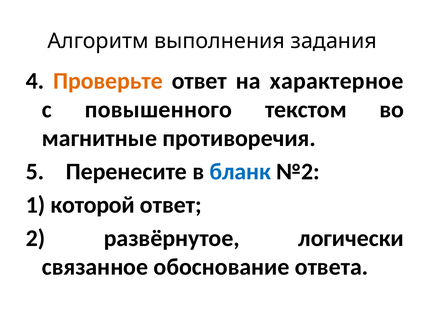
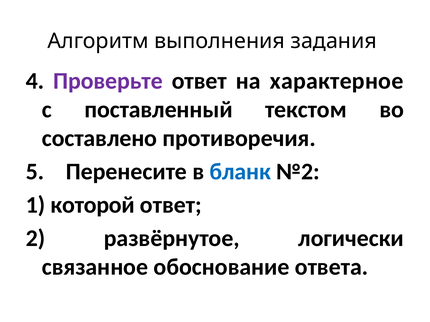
Проверьте colour: orange -> purple
повышенного: повышенного -> поставленный
магнитные: магнитные -> составлено
